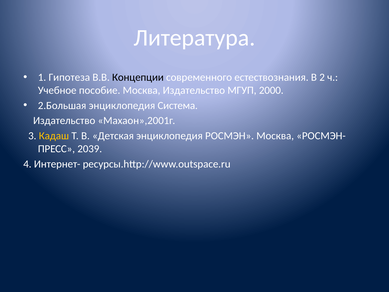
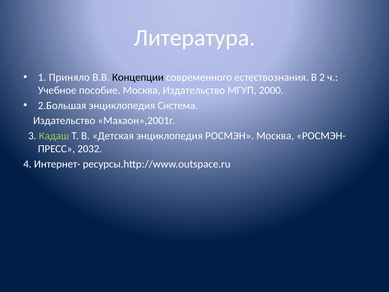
Гипотеза: Гипотеза -> Приняло
Кадаш colour: yellow -> light green
2039: 2039 -> 2032
